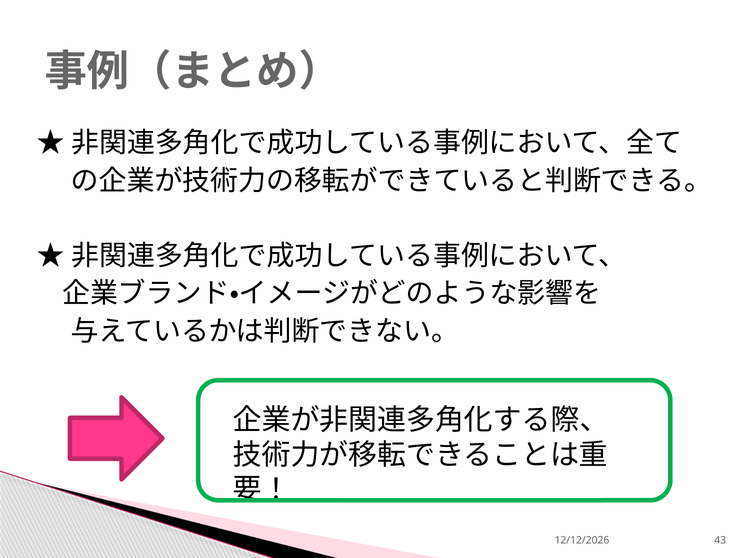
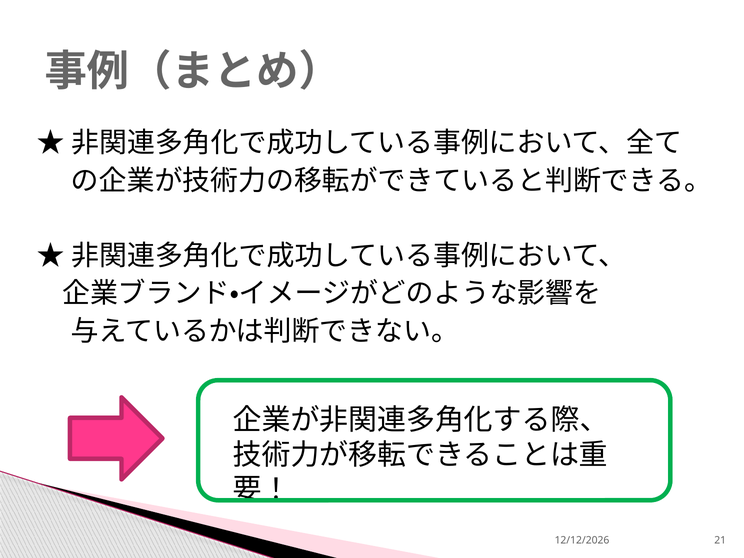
43: 43 -> 21
